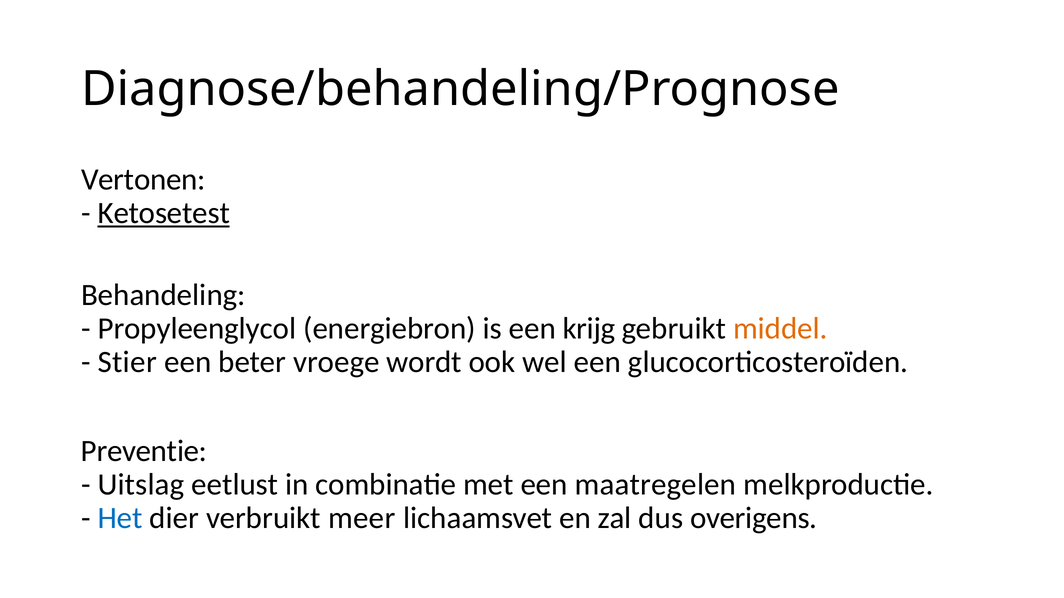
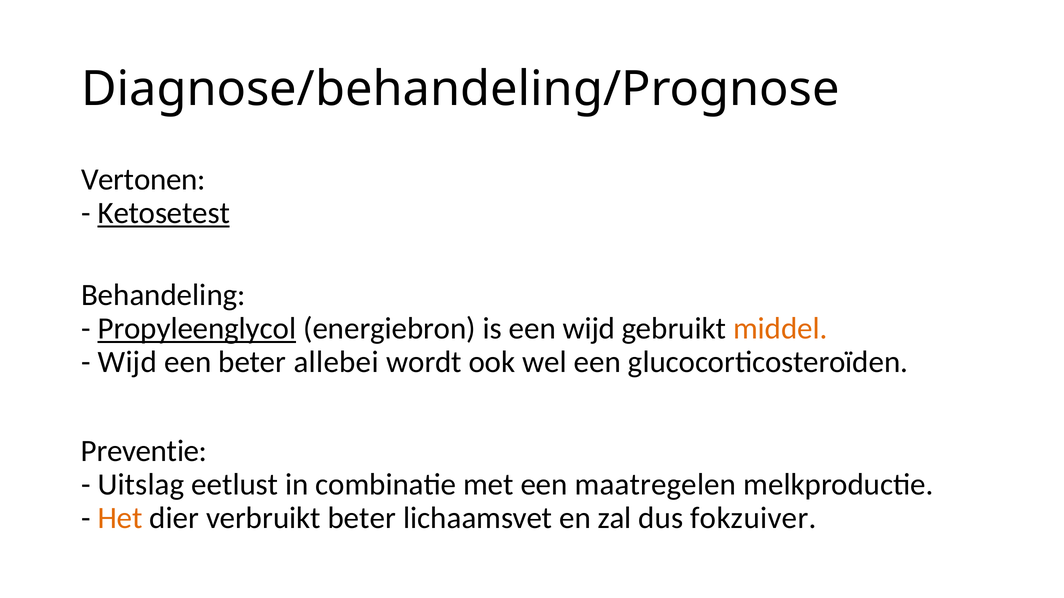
Propyleenglycol underline: none -> present
een krijg: krijg -> wijd
Stier at (127, 362): Stier -> Wijd
vroege: vroege -> allebei
Het colour: blue -> orange
verbruikt meer: meer -> beter
overigens: overigens -> fokzuiver
